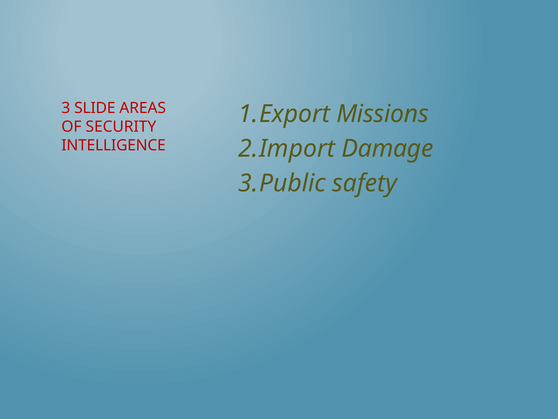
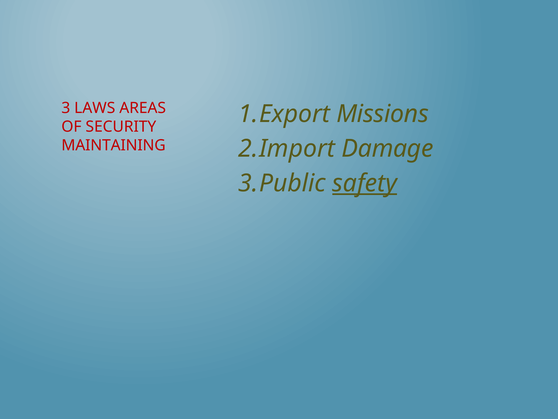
SLIDE: SLIDE -> LAWS
INTELLIGENCE: INTELLIGENCE -> MAINTAINING
safety underline: none -> present
